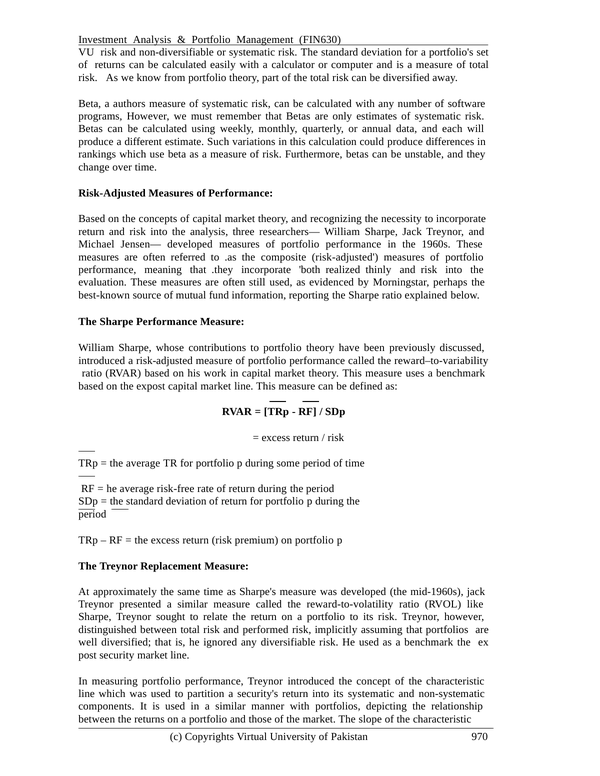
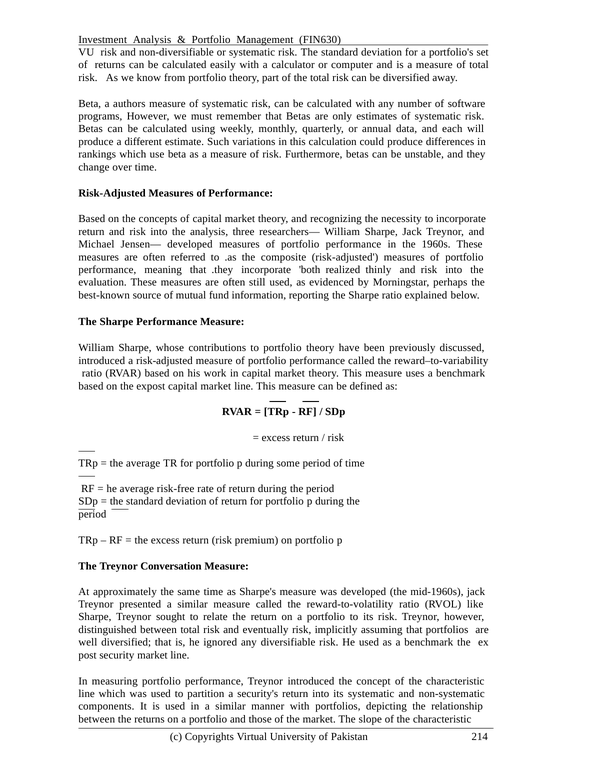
Replacement: Replacement -> Conversation
performed: performed -> eventually
970: 970 -> 214
